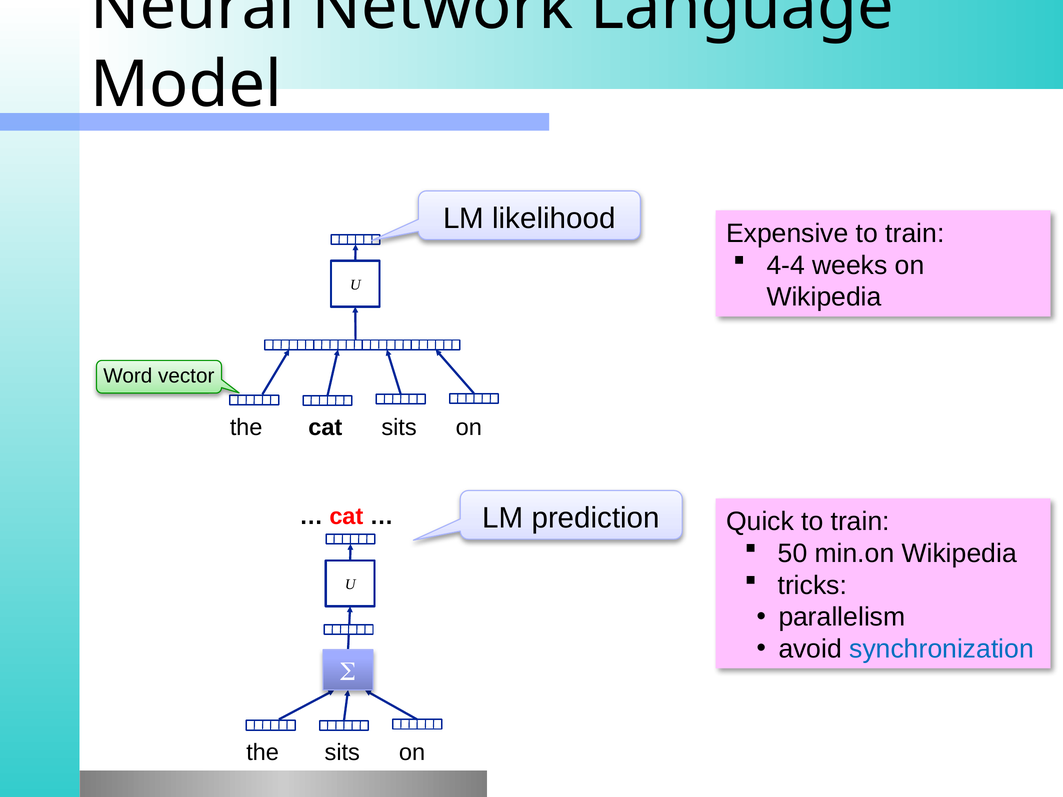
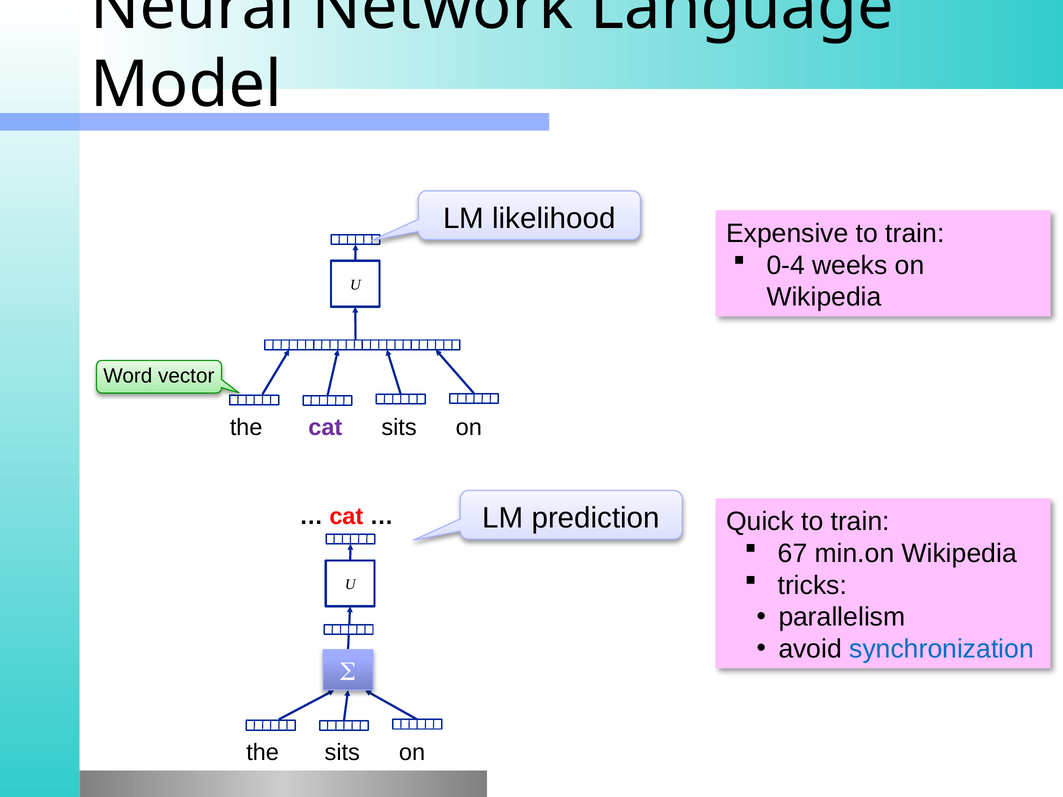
4-4: 4-4 -> 0-4
cat at (325, 428) colour: black -> purple
50: 50 -> 67
